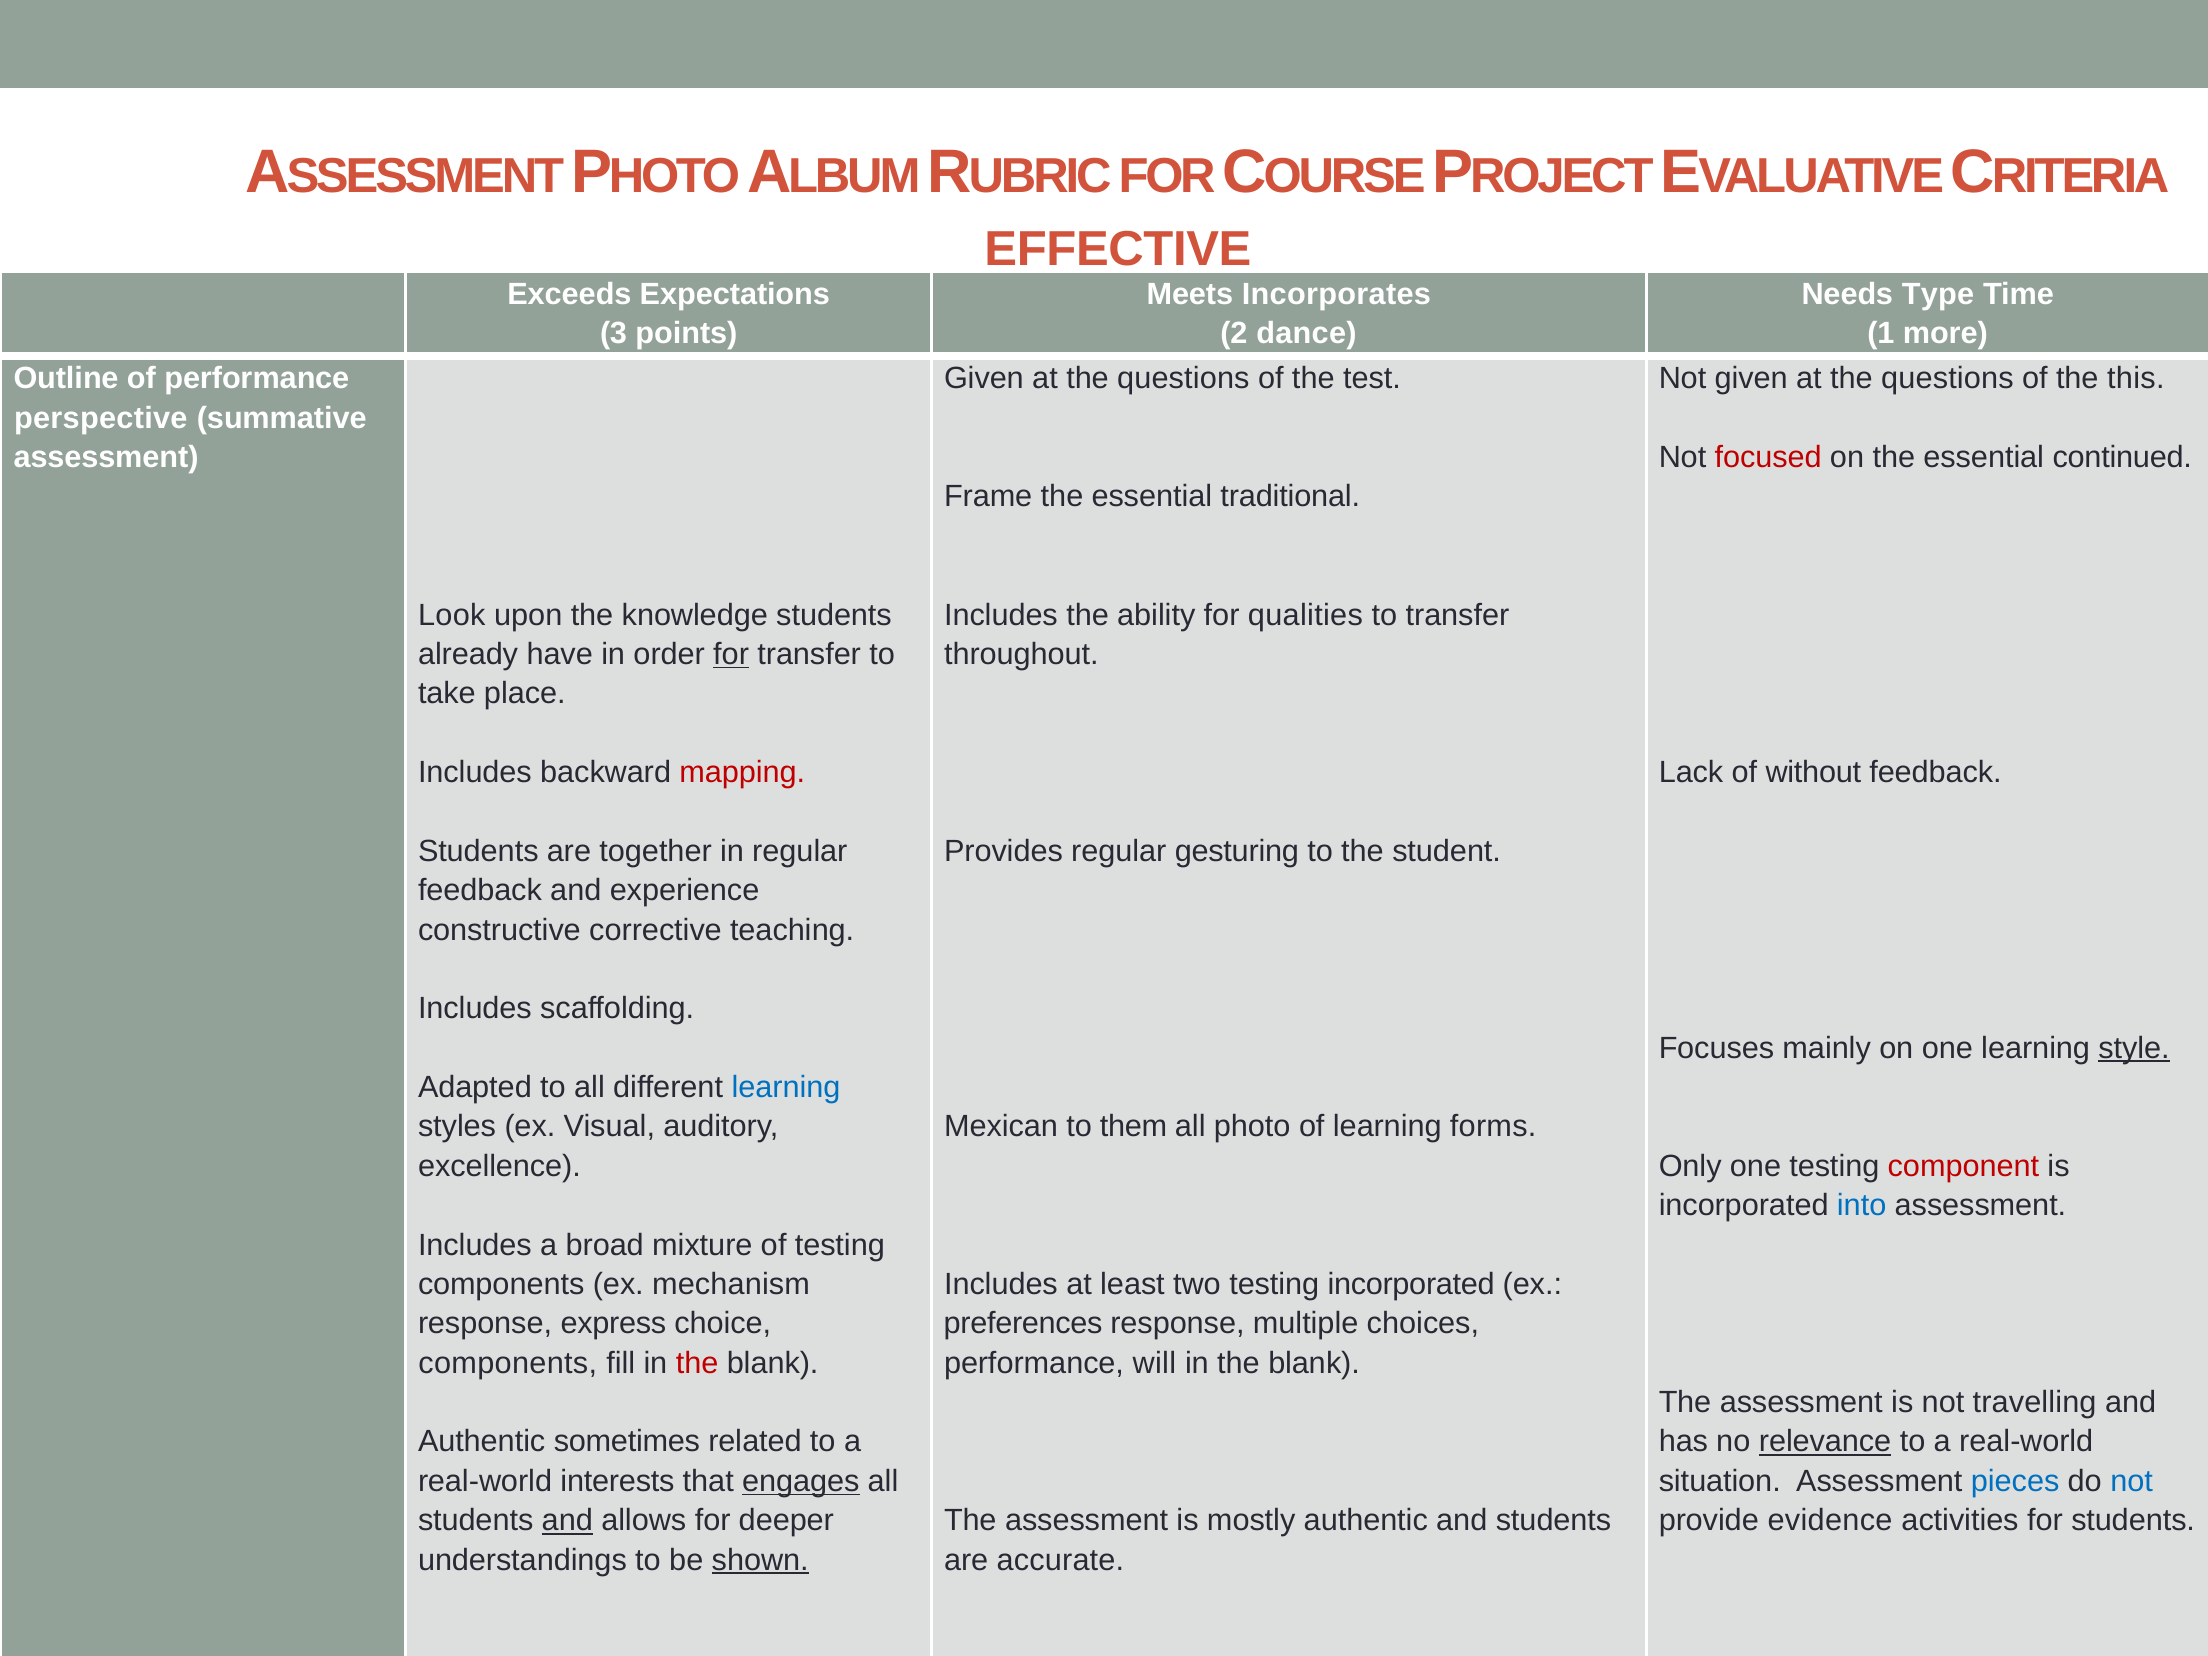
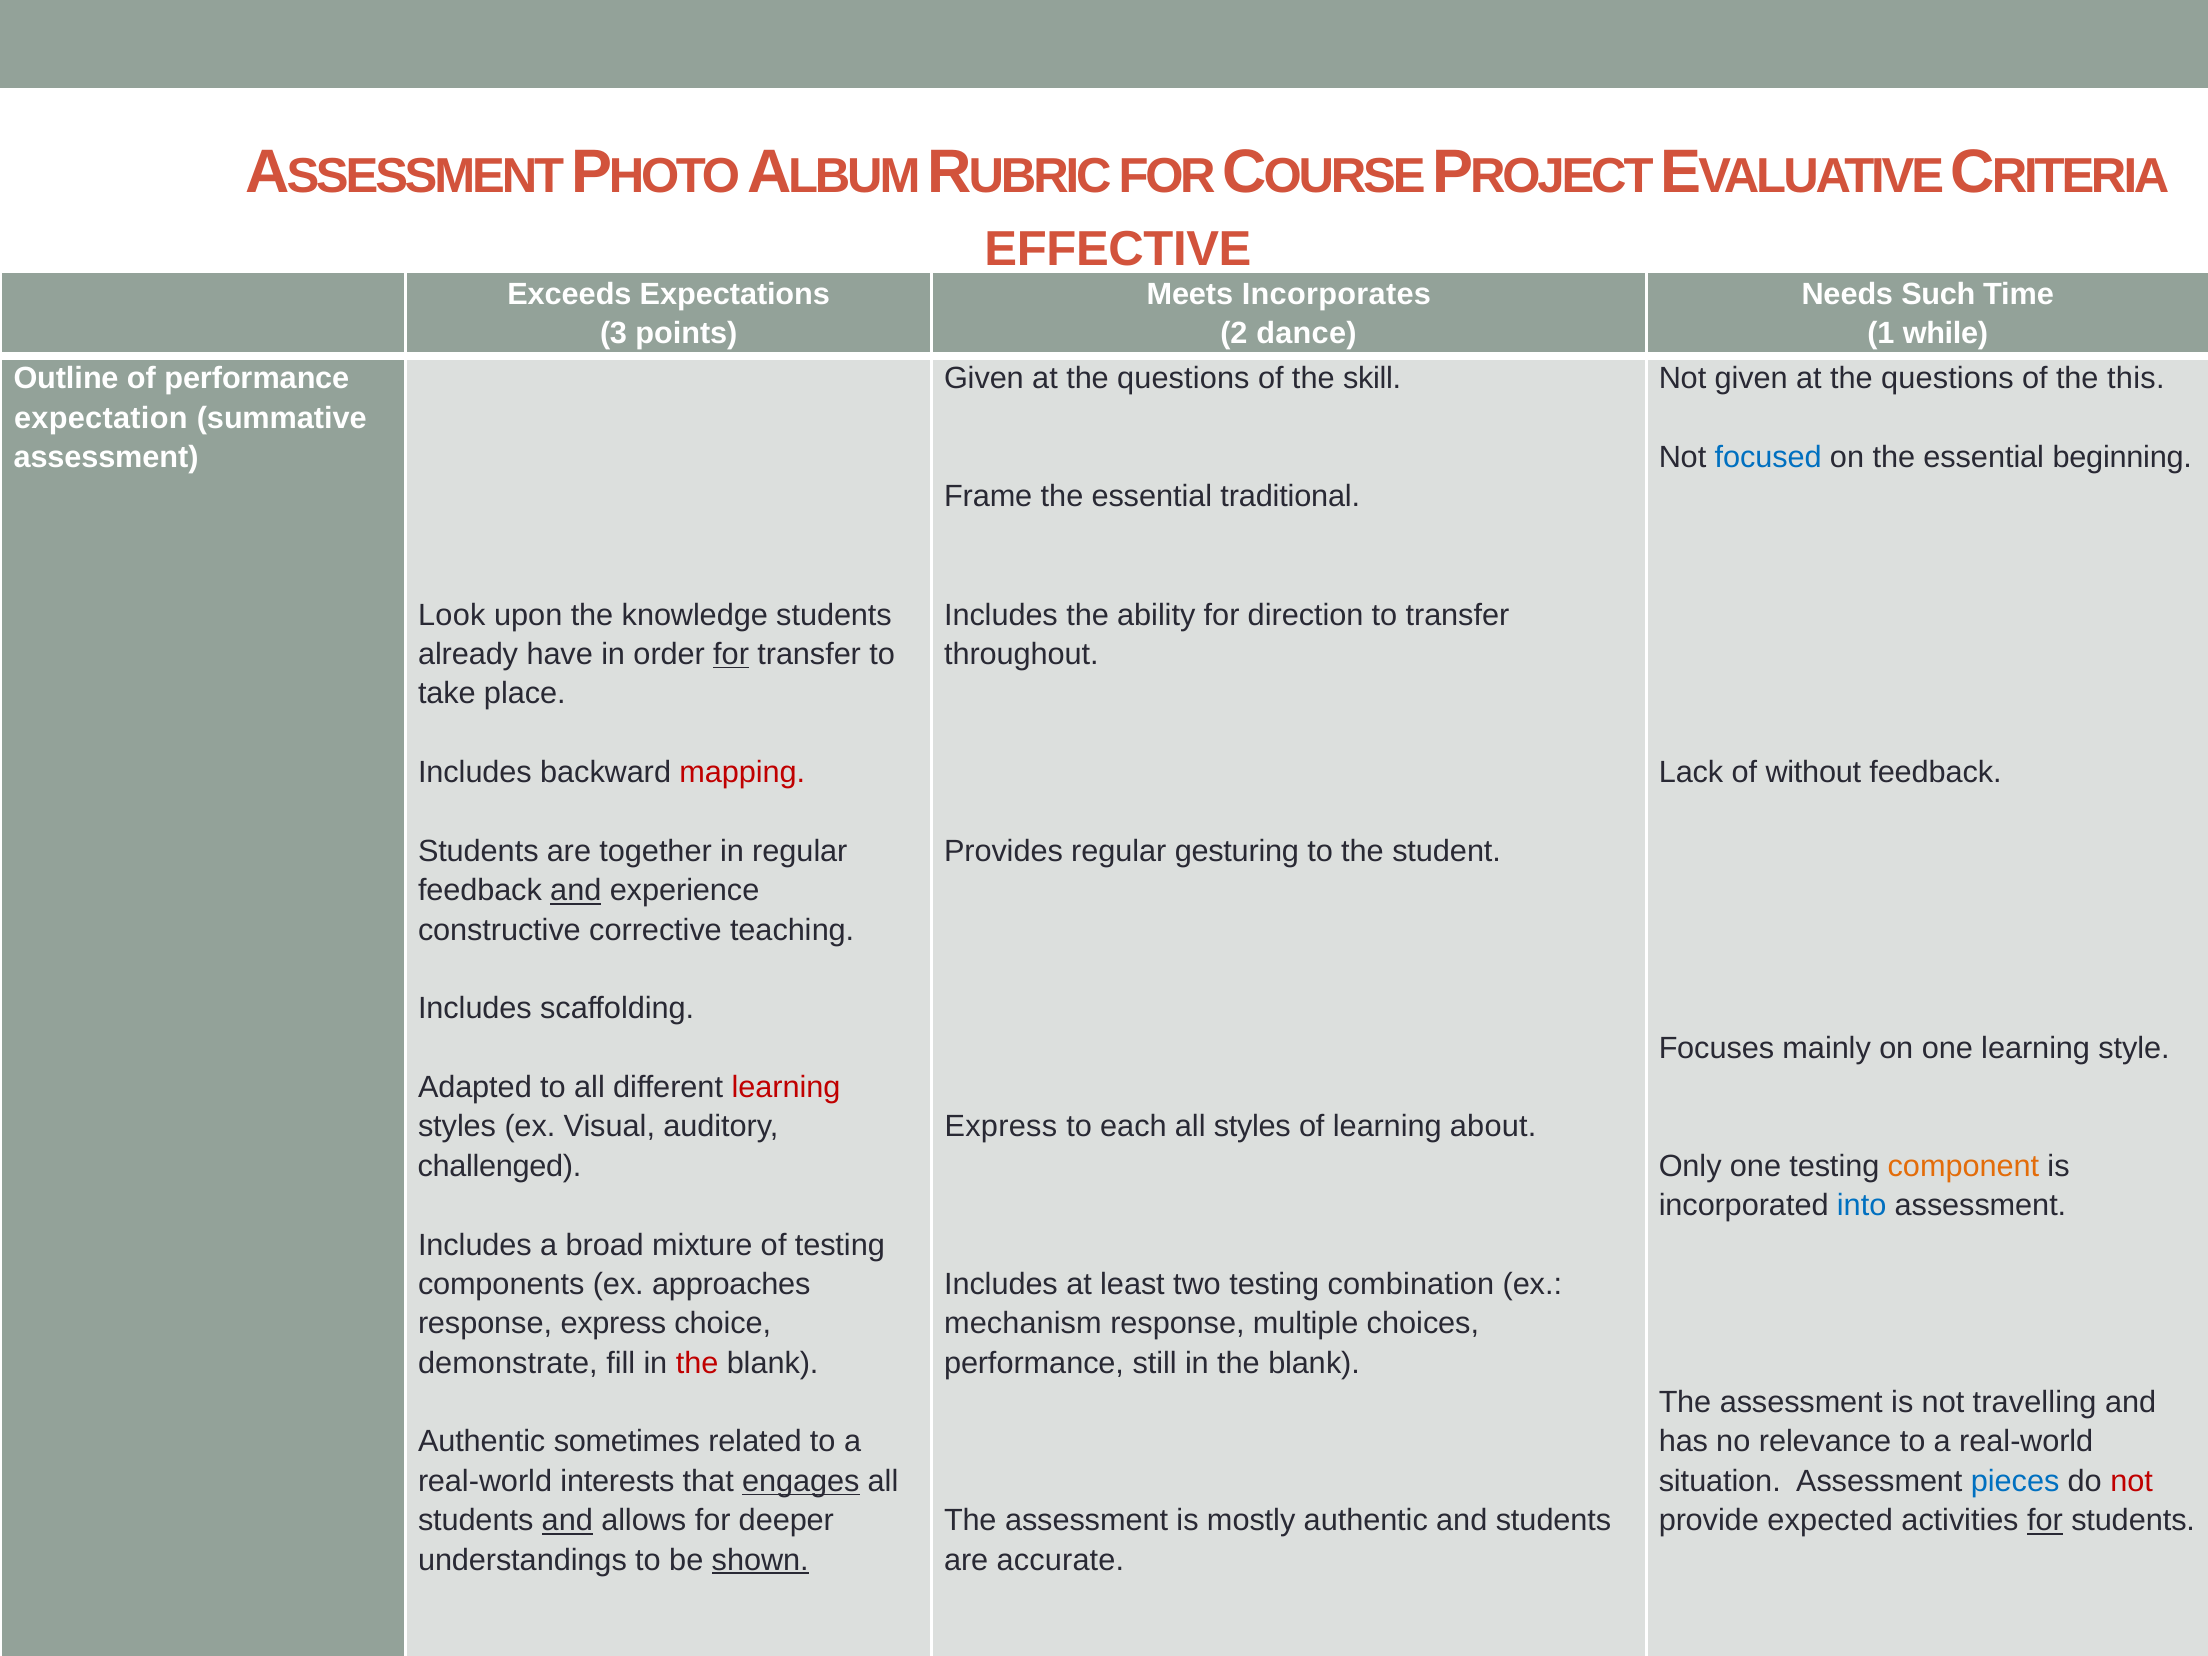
Type: Type -> Such
more: more -> while
test: test -> skill
perspective: perspective -> expectation
focused colour: red -> blue
continued: continued -> beginning
qualities: qualities -> direction
and at (576, 891) underline: none -> present
style underline: present -> none
learning at (786, 1087) colour: blue -> red
Mexican at (1001, 1127): Mexican -> Express
them: them -> each
all photo: photo -> styles
forms: forms -> about
excellence: excellence -> challenged
component colour: red -> orange
mechanism: mechanism -> approaches
testing incorporated: incorporated -> combination
preferences: preferences -> mechanism
components at (508, 1363): components -> demonstrate
will: will -> still
relevance underline: present -> none
not at (2132, 1481) colour: blue -> red
evidence: evidence -> expected
for at (2045, 1521) underline: none -> present
